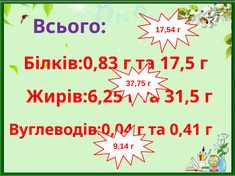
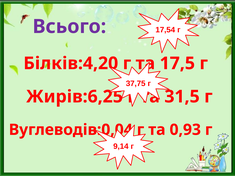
Білків:0,83: Білків:0,83 -> Білків:4,20
0,41: 0,41 -> 0,93
